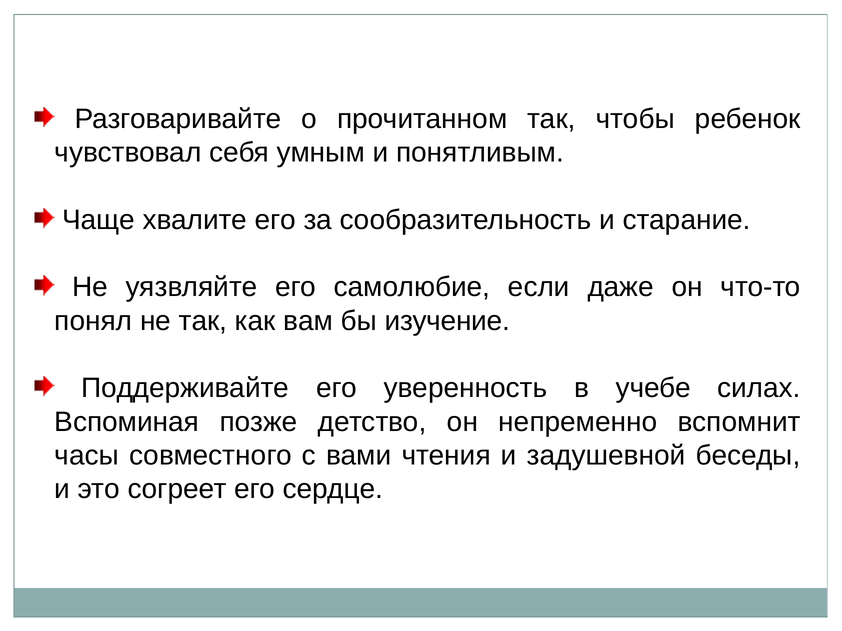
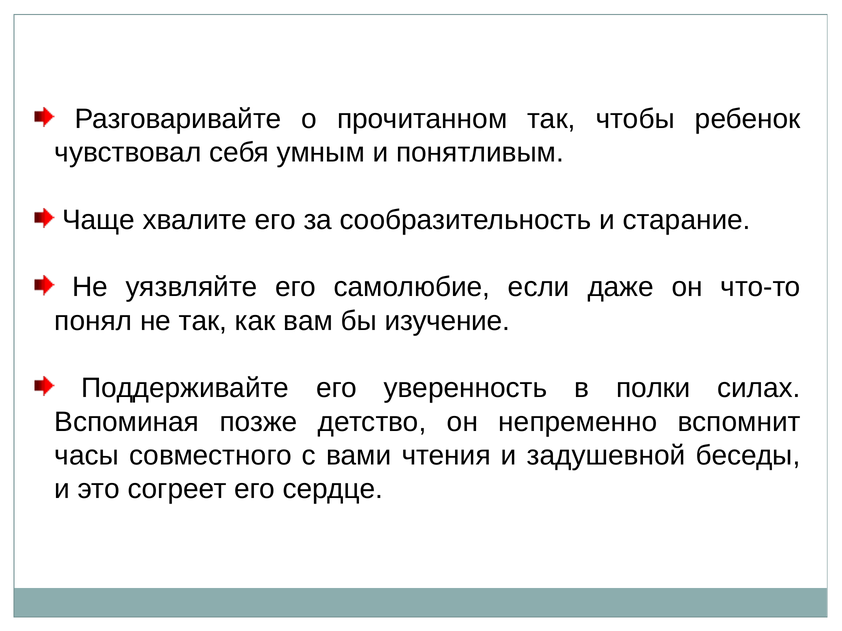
учебе: учебе -> полки
